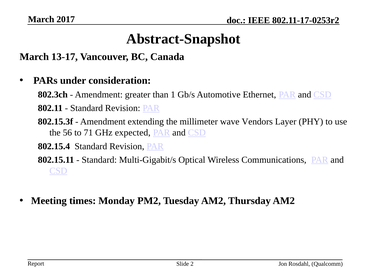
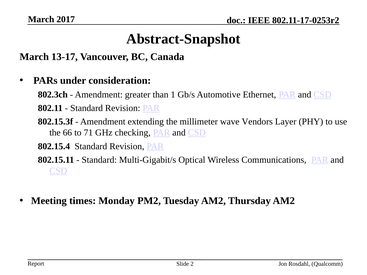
56: 56 -> 66
expected: expected -> checking
